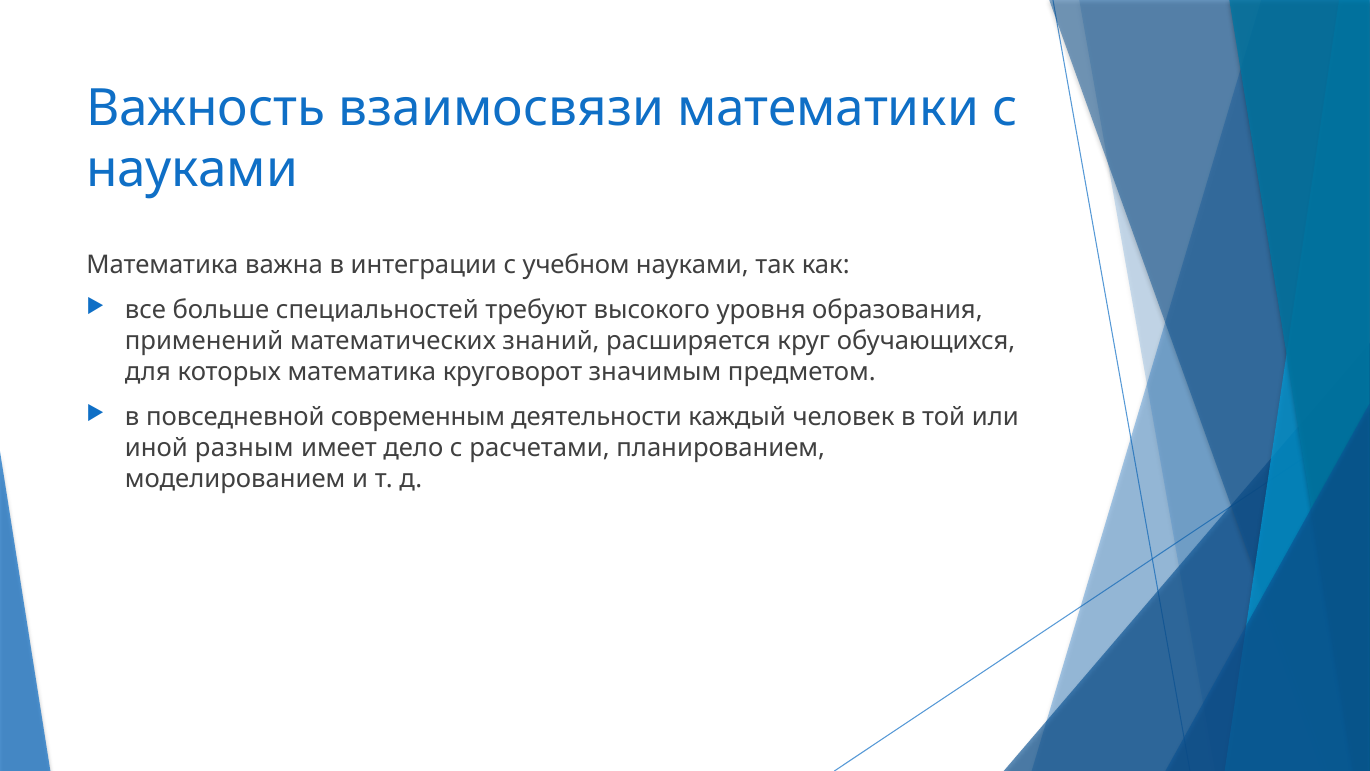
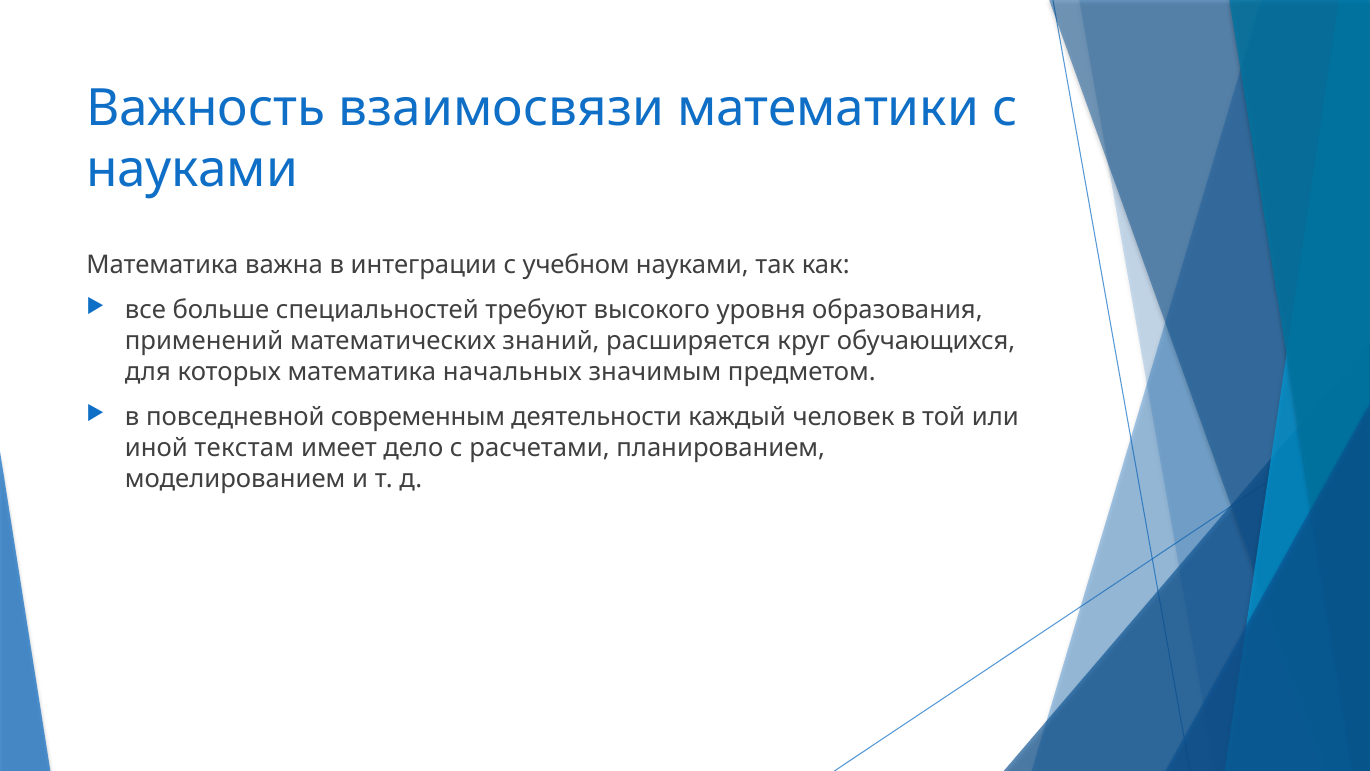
круговорот: круговорот -> начальных
разным: разным -> текстам
